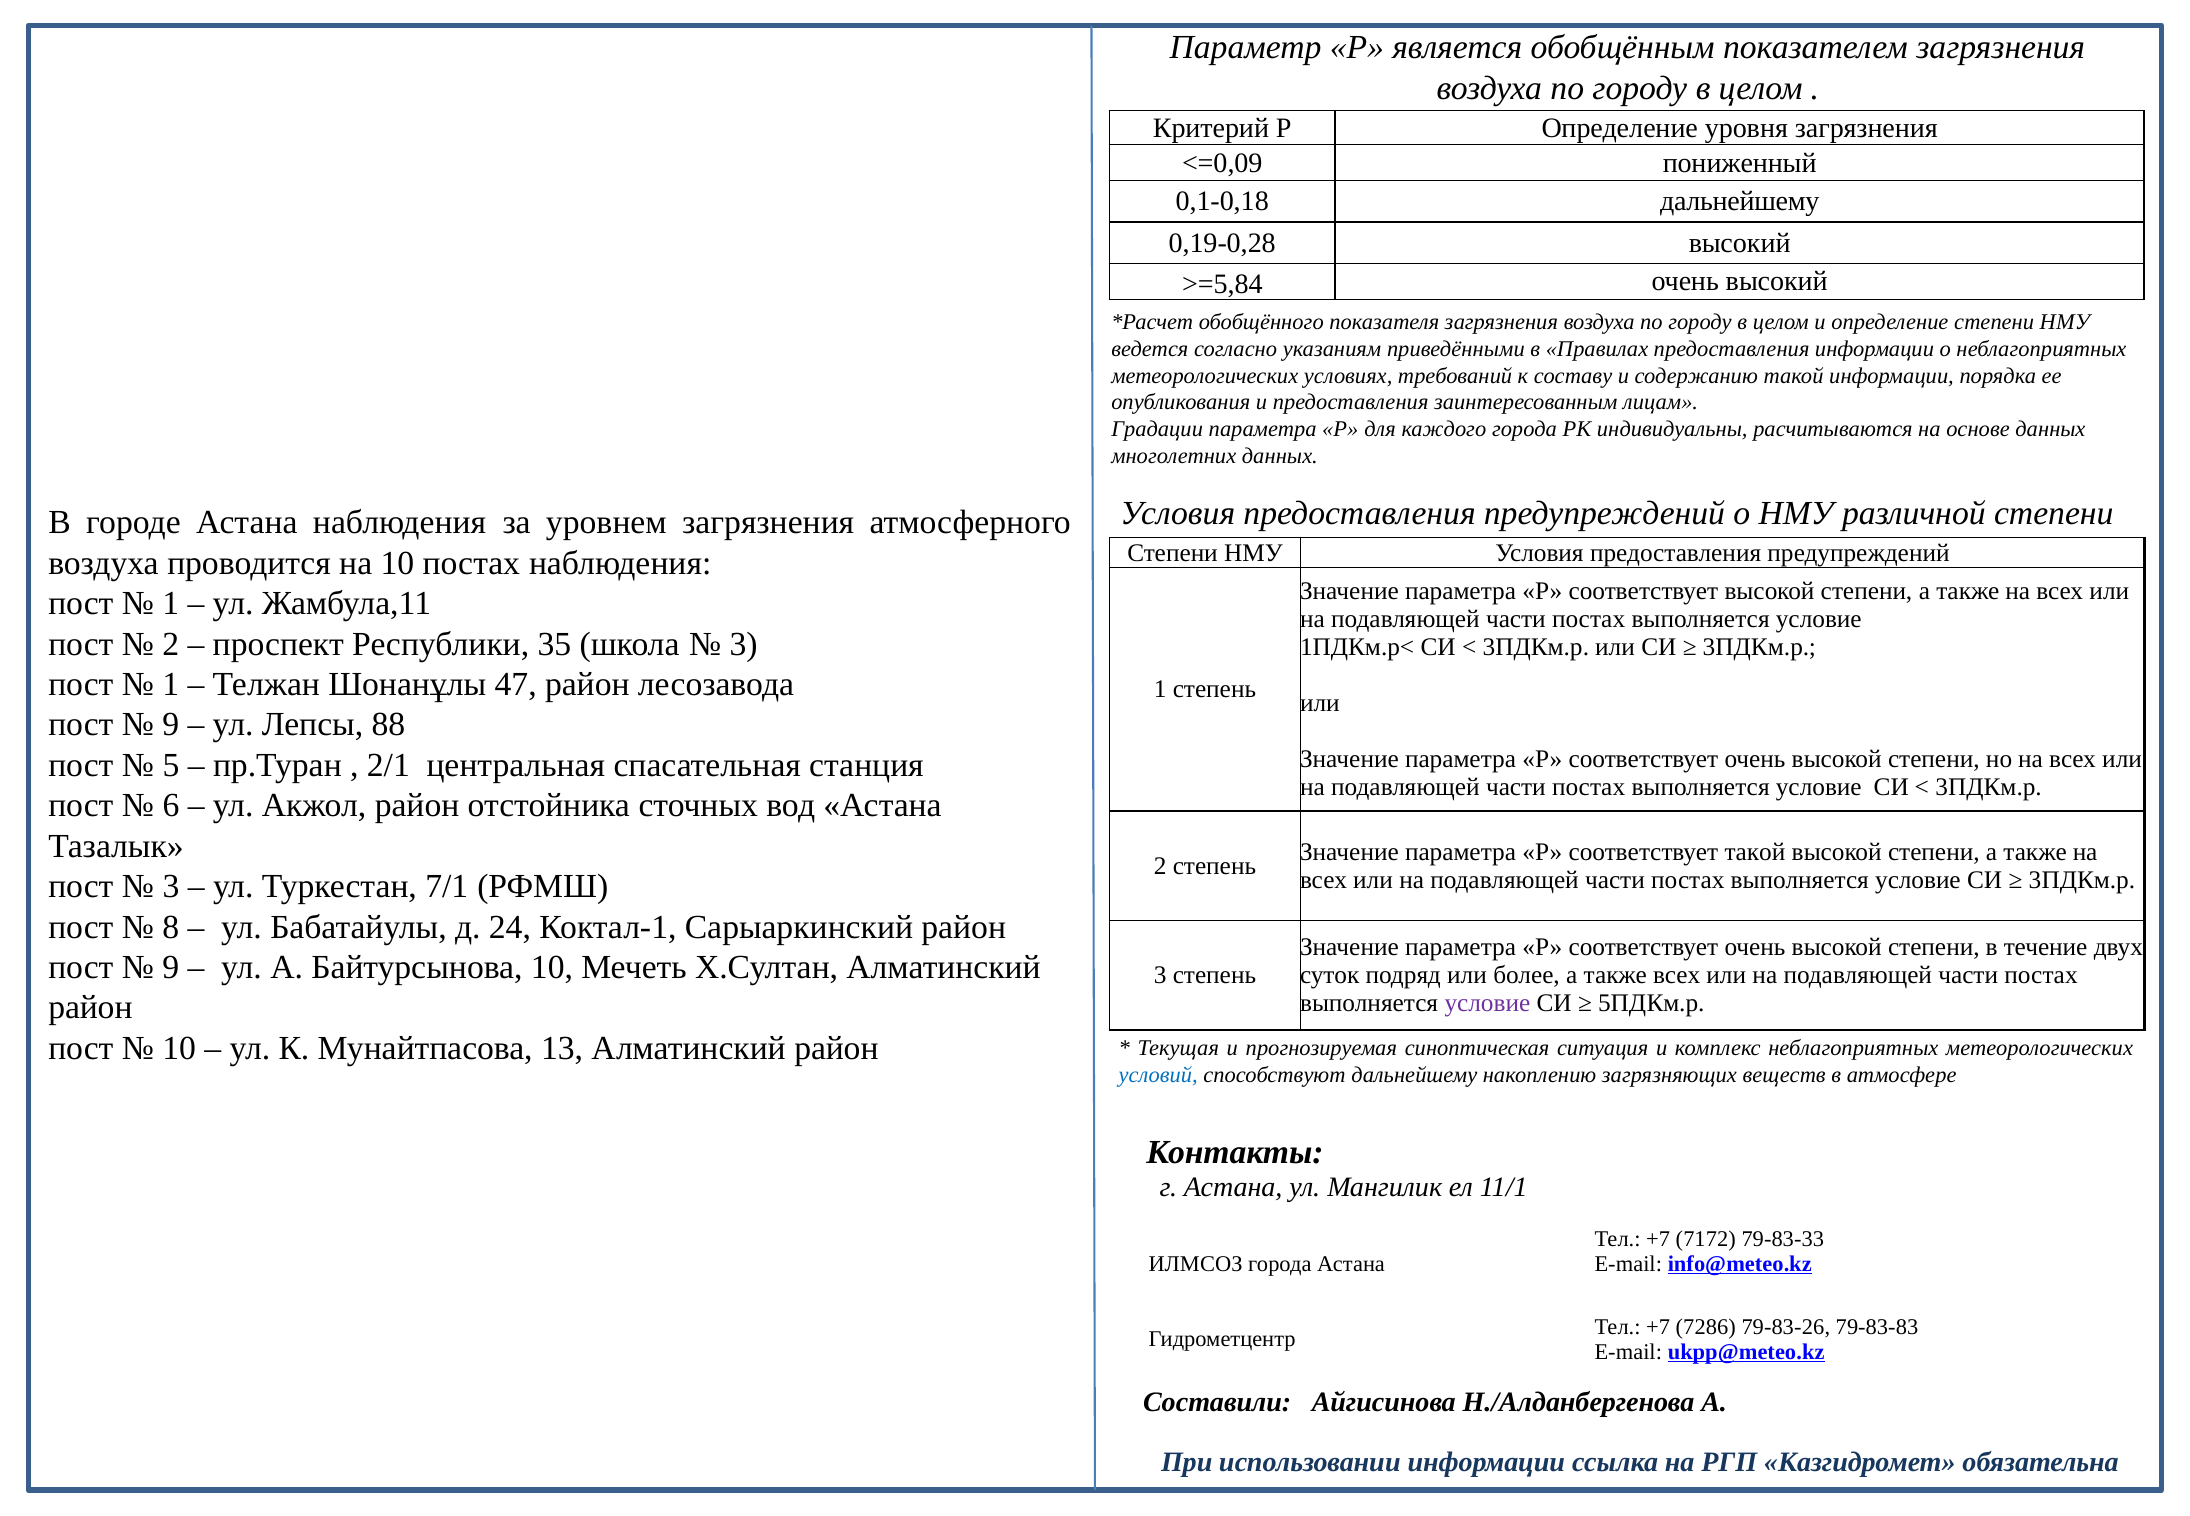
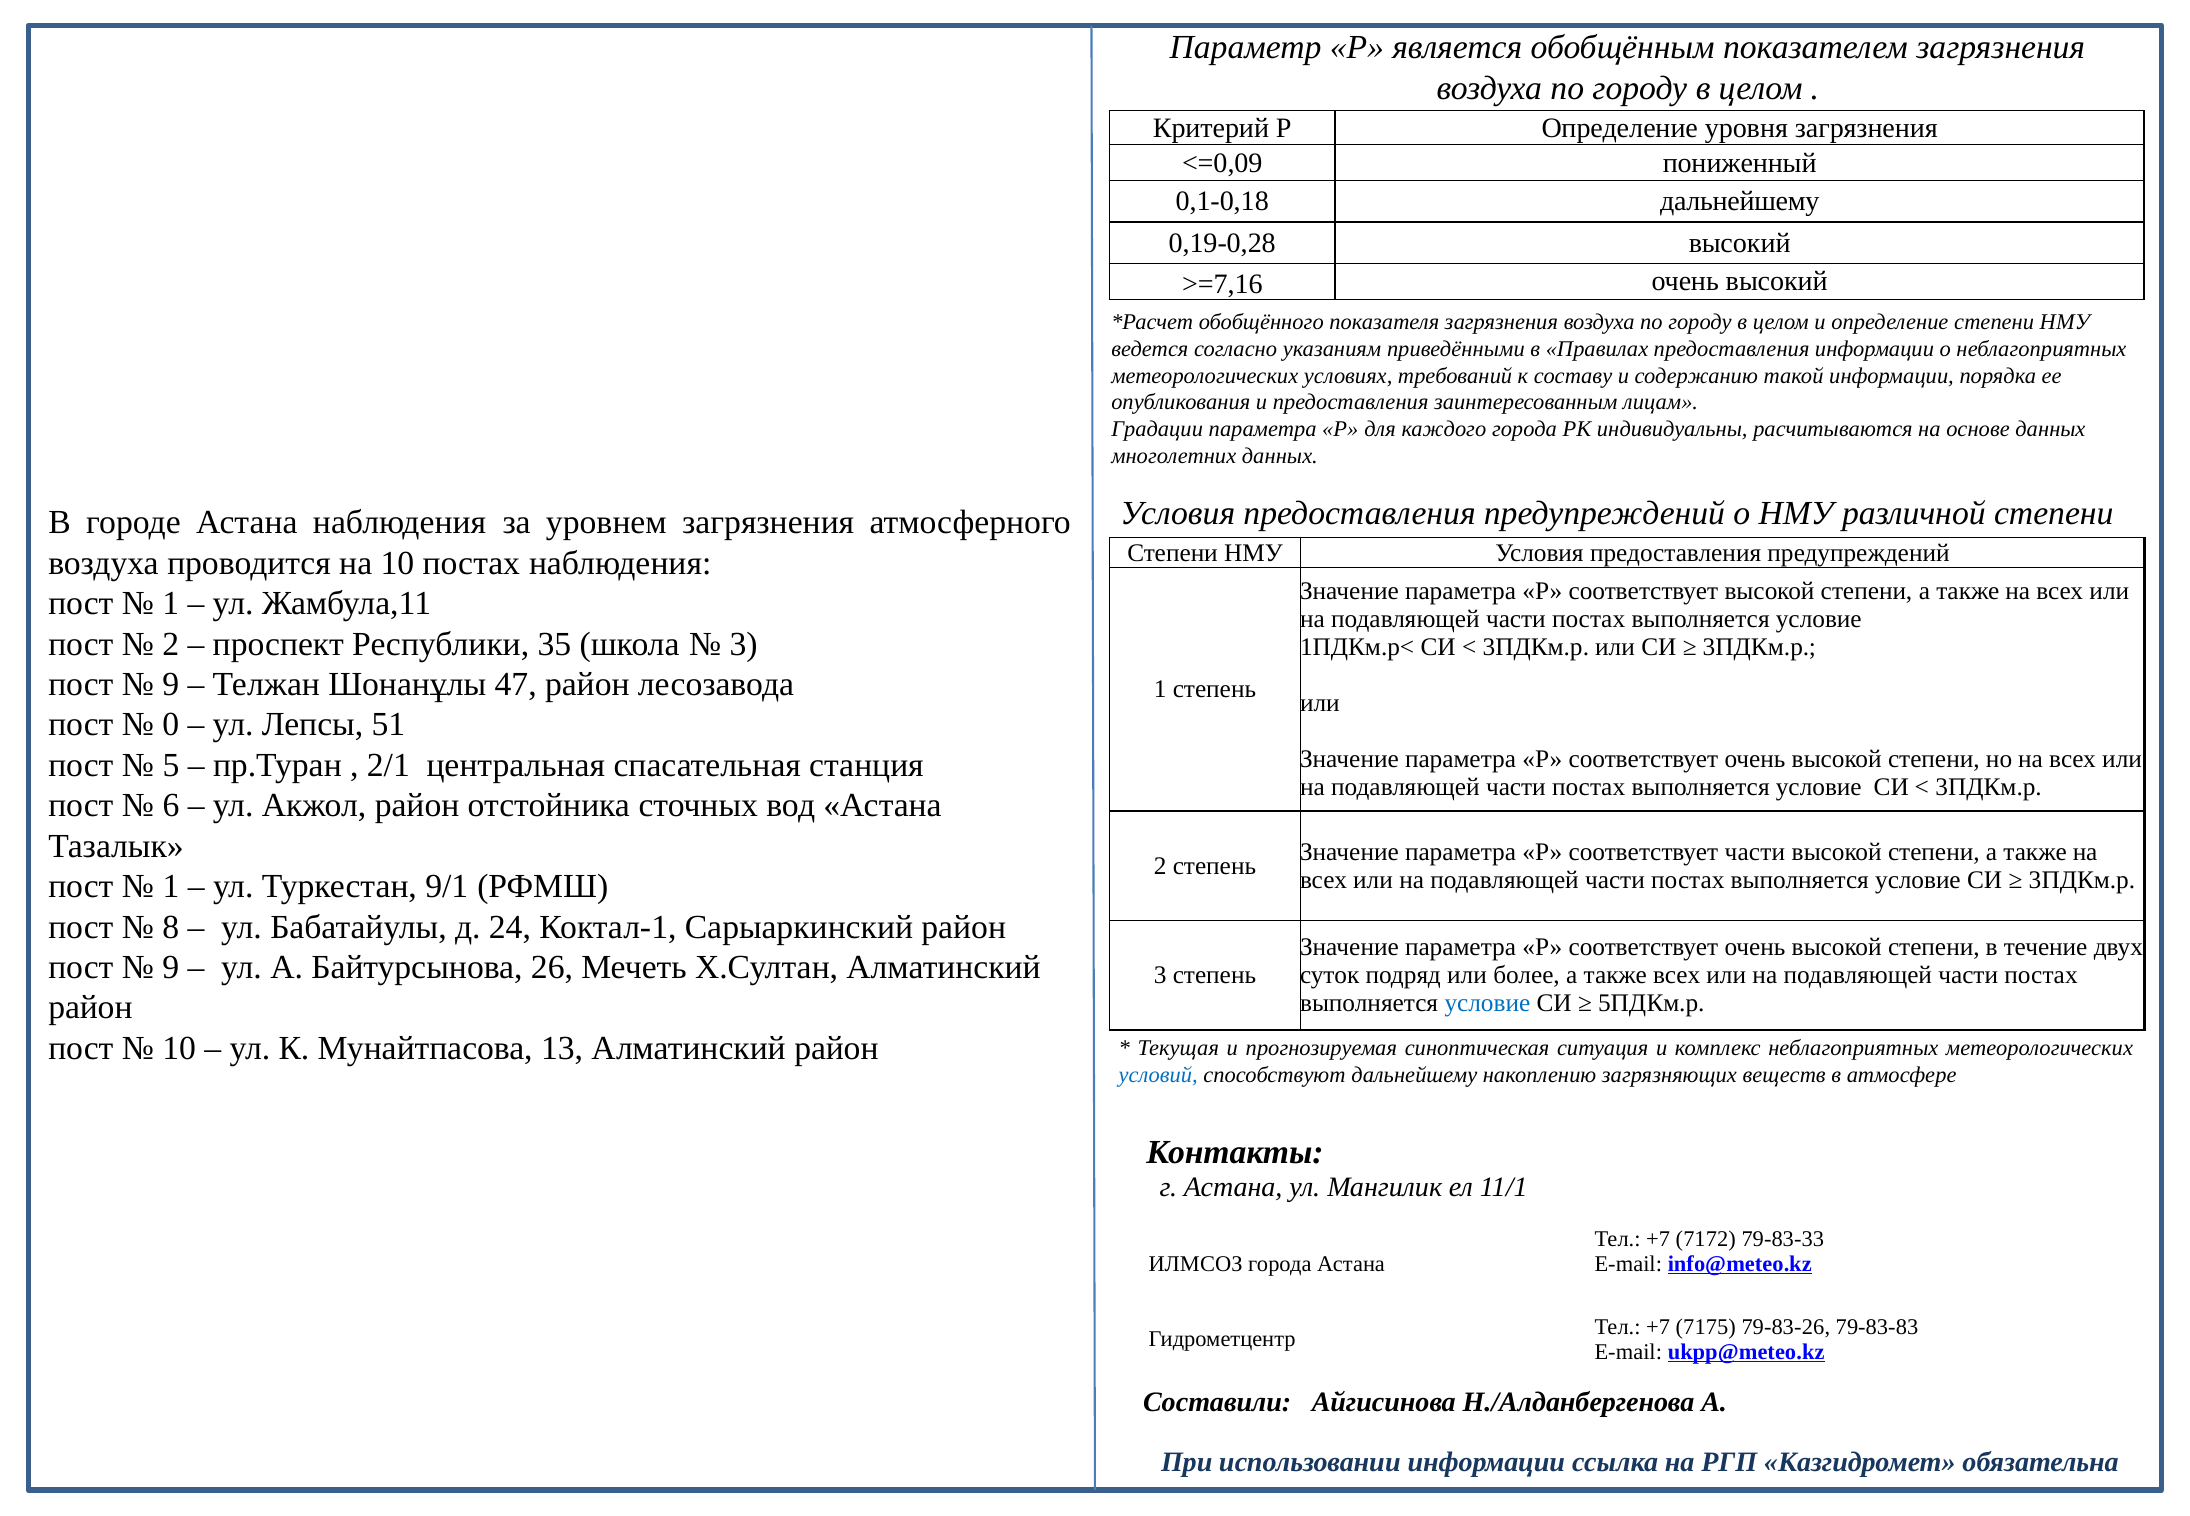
>=5,84: >=5,84 -> >=7,16
1 at (171, 684): 1 -> 9
9 at (171, 725): 9 -> 0
88: 88 -> 51
соответствует такой: такой -> части
3 at (171, 887): 3 -> 1
7/1: 7/1 -> 9/1
Байтурсынова 10: 10 -> 26
условие at (1487, 1004) colour: purple -> blue
7286: 7286 -> 7175
